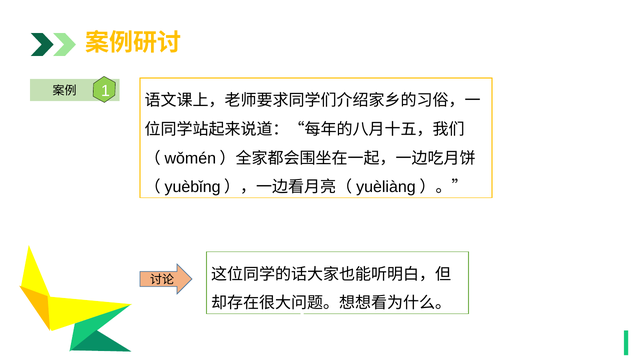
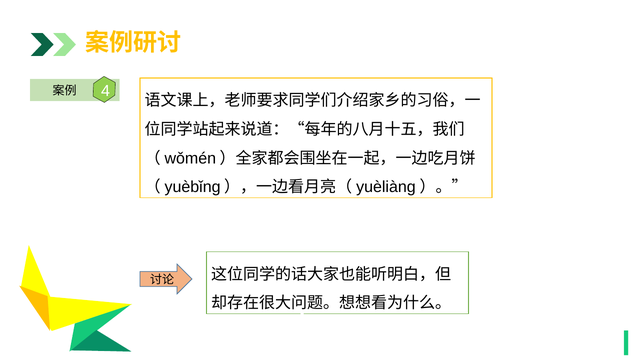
1 at (106, 91): 1 -> 4
